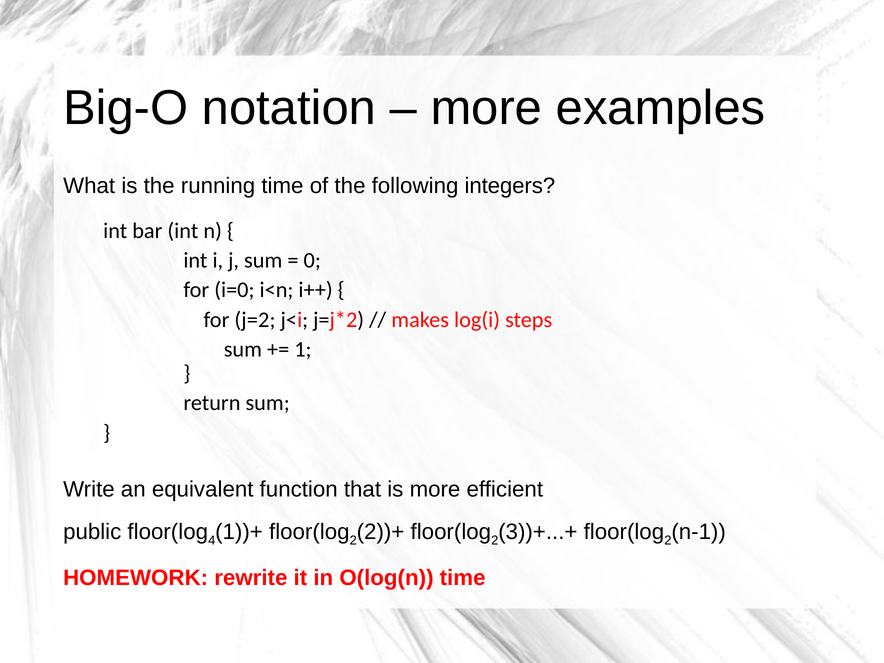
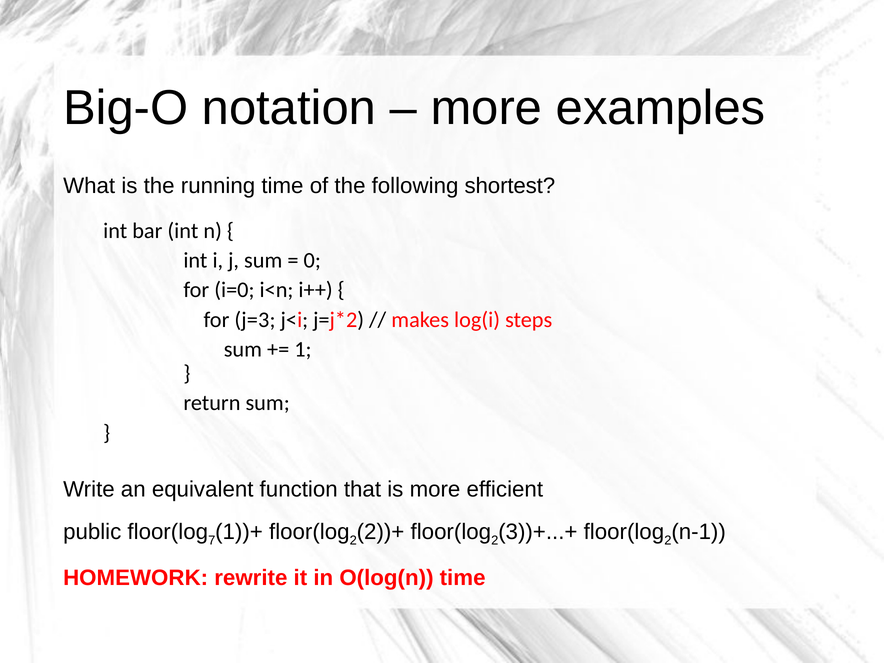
integers: integers -> shortest
j=2: j=2 -> j=3
4: 4 -> 7
